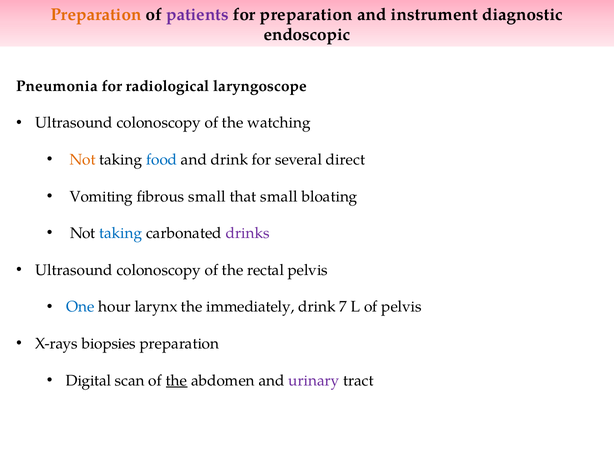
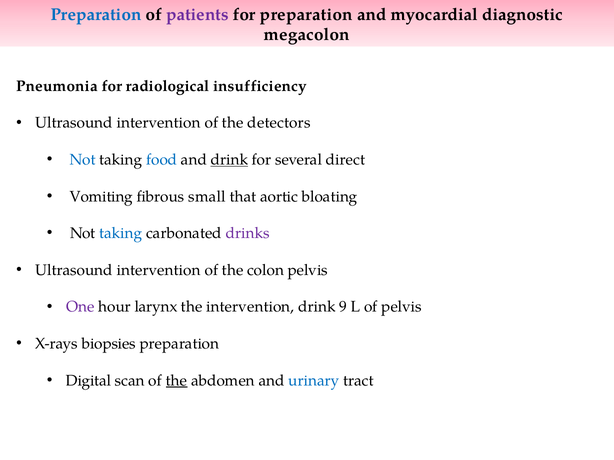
Preparation at (96, 14) colour: orange -> blue
instrument: instrument -> myocardial
endoscopic: endoscopic -> megacolon
laryngoscope: laryngoscope -> insufficiency
colonoscopy at (159, 123): colonoscopy -> intervention
watching: watching -> detectors
Not at (83, 160) colour: orange -> blue
drink at (229, 160) underline: none -> present
that small: small -> aortic
colonoscopy at (159, 270): colonoscopy -> intervention
rectal: rectal -> colon
One colour: blue -> purple
the immediately: immediately -> intervention
7: 7 -> 9
urinary colour: purple -> blue
